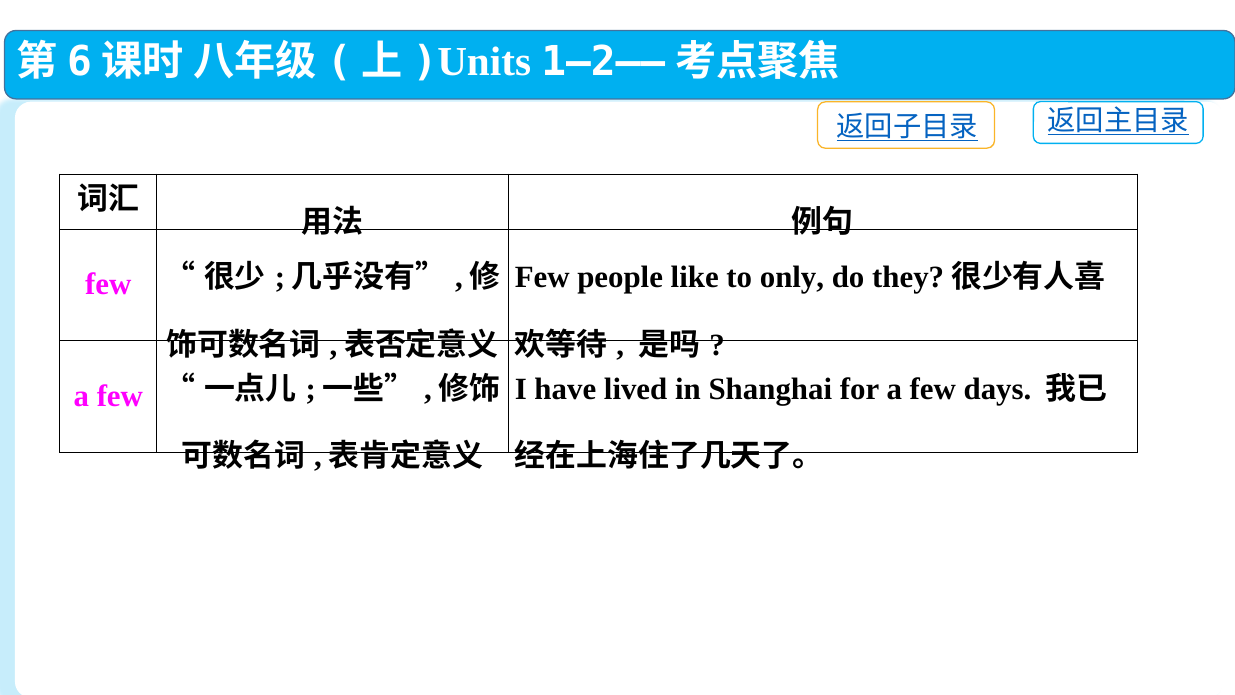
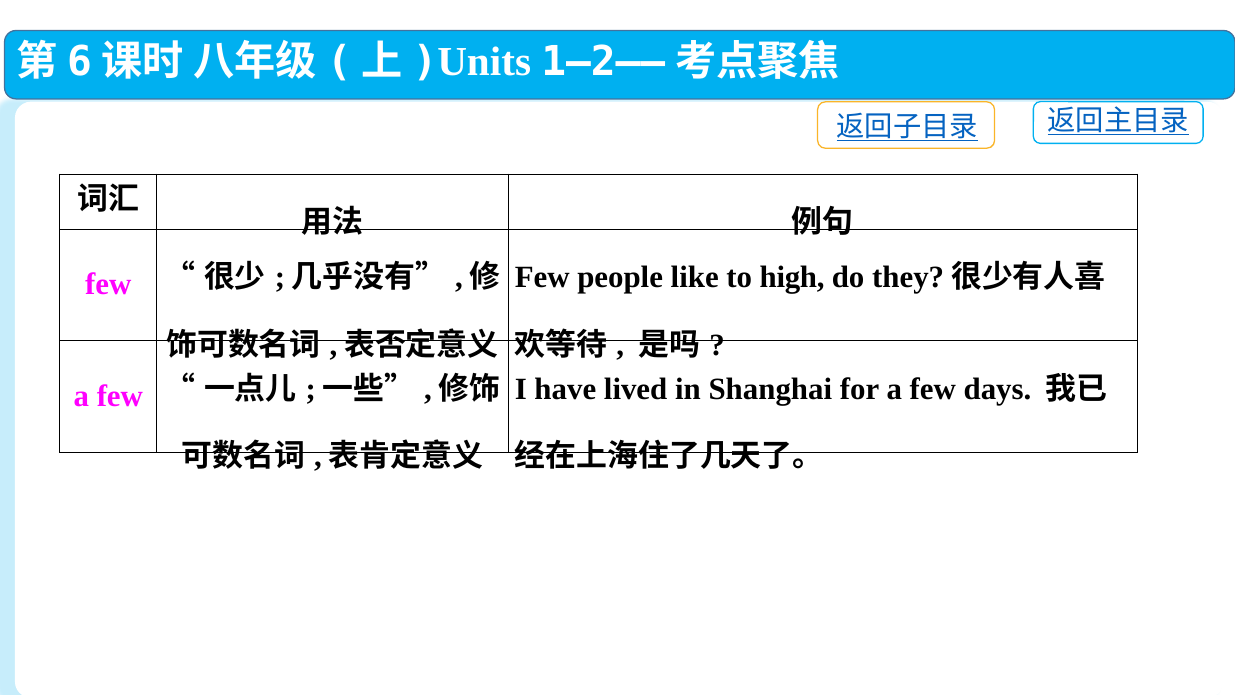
only: only -> high
